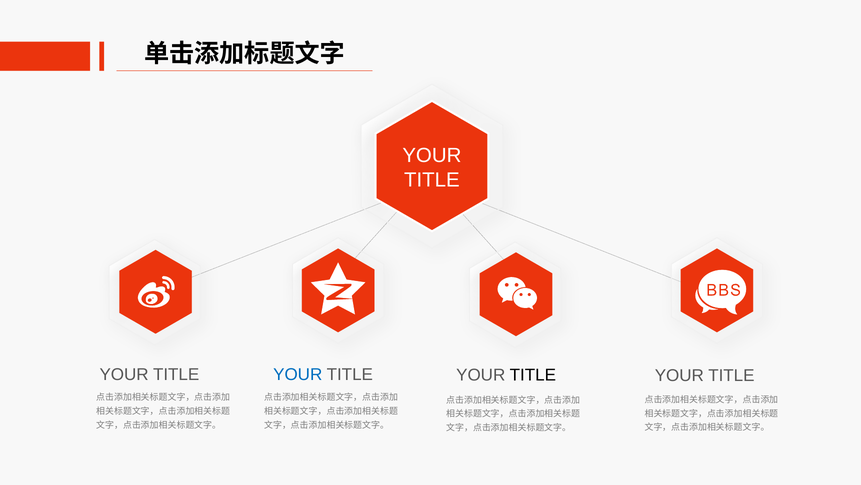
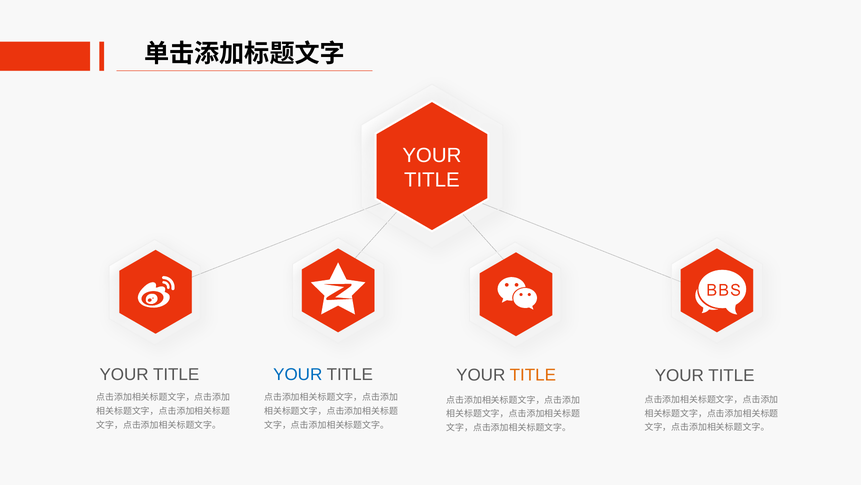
TITLE at (533, 375) colour: black -> orange
